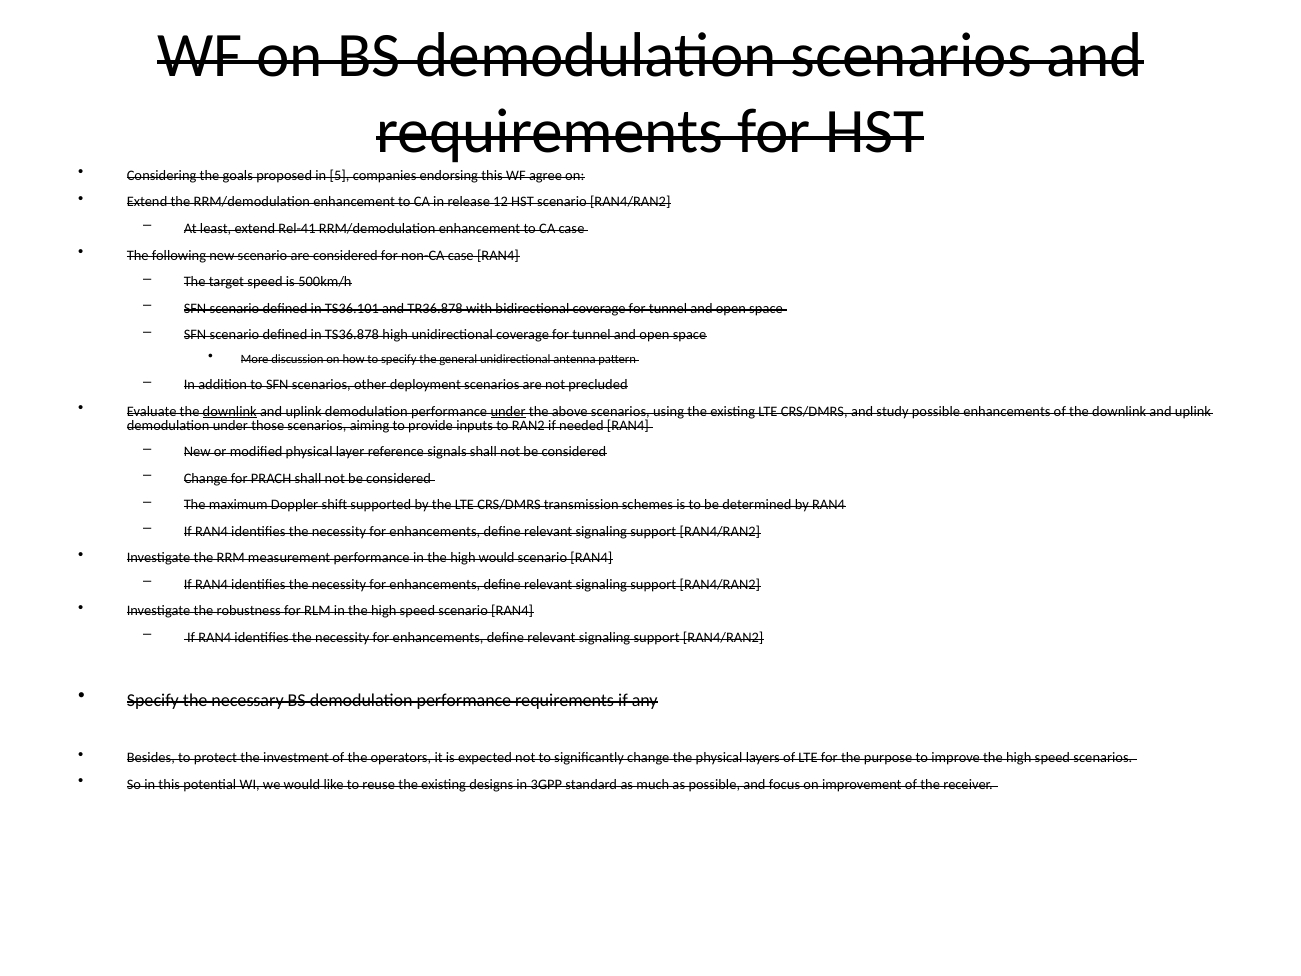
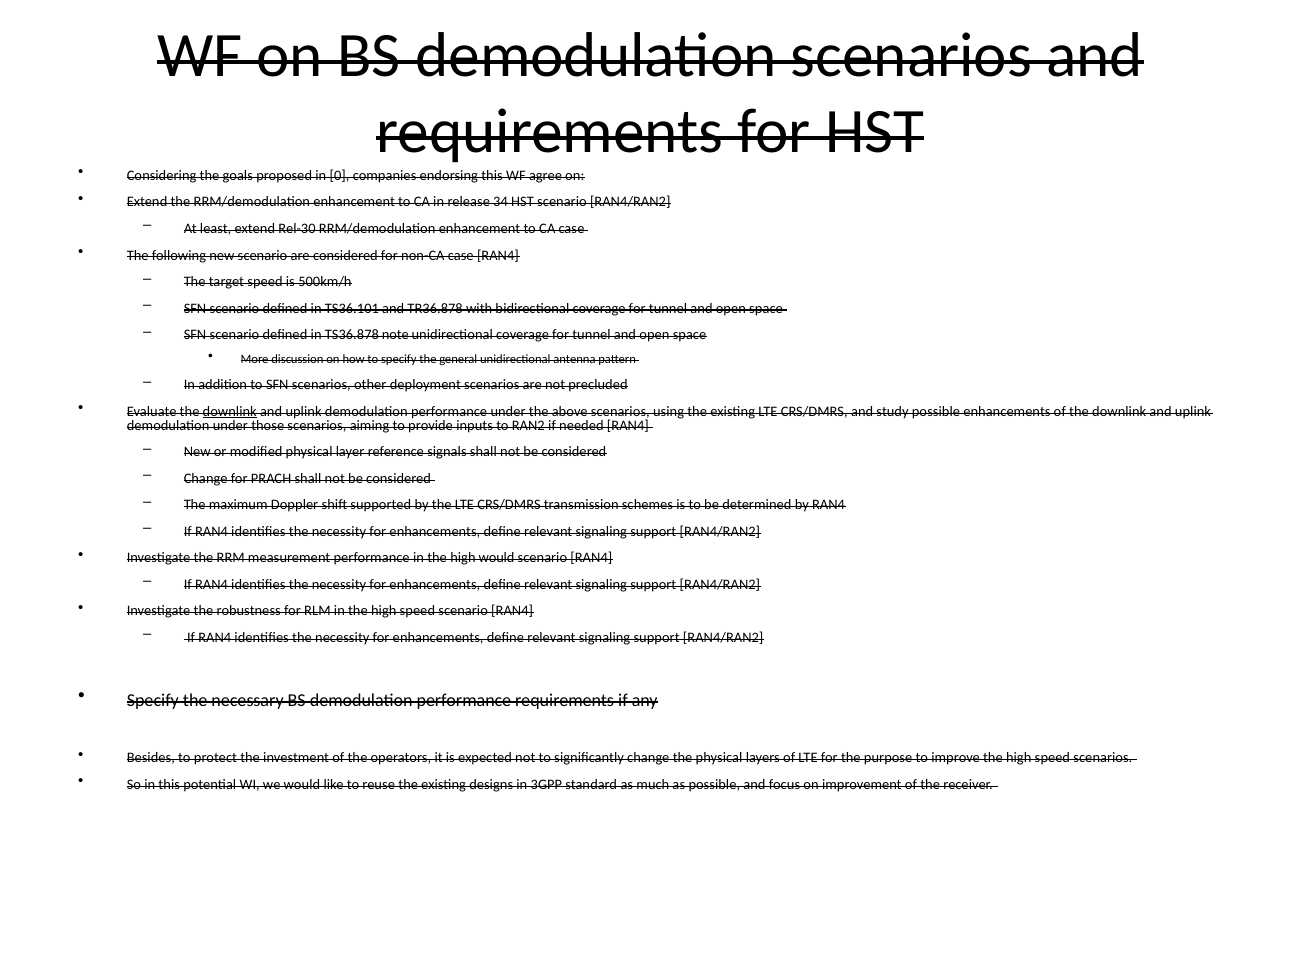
5: 5 -> 0
12: 12 -> 34
Rel-41: Rel-41 -> Rel-30
TS36.878 high: high -> note
under at (508, 412) underline: present -> none
